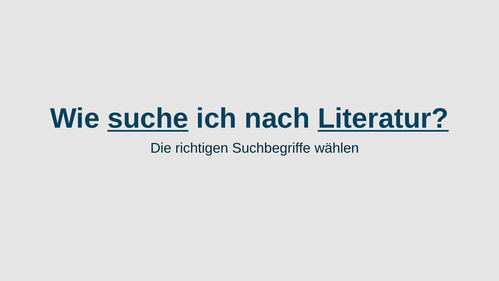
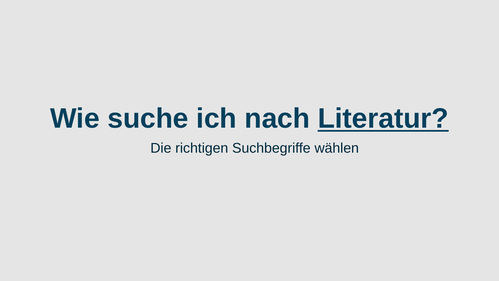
suche underline: present -> none
